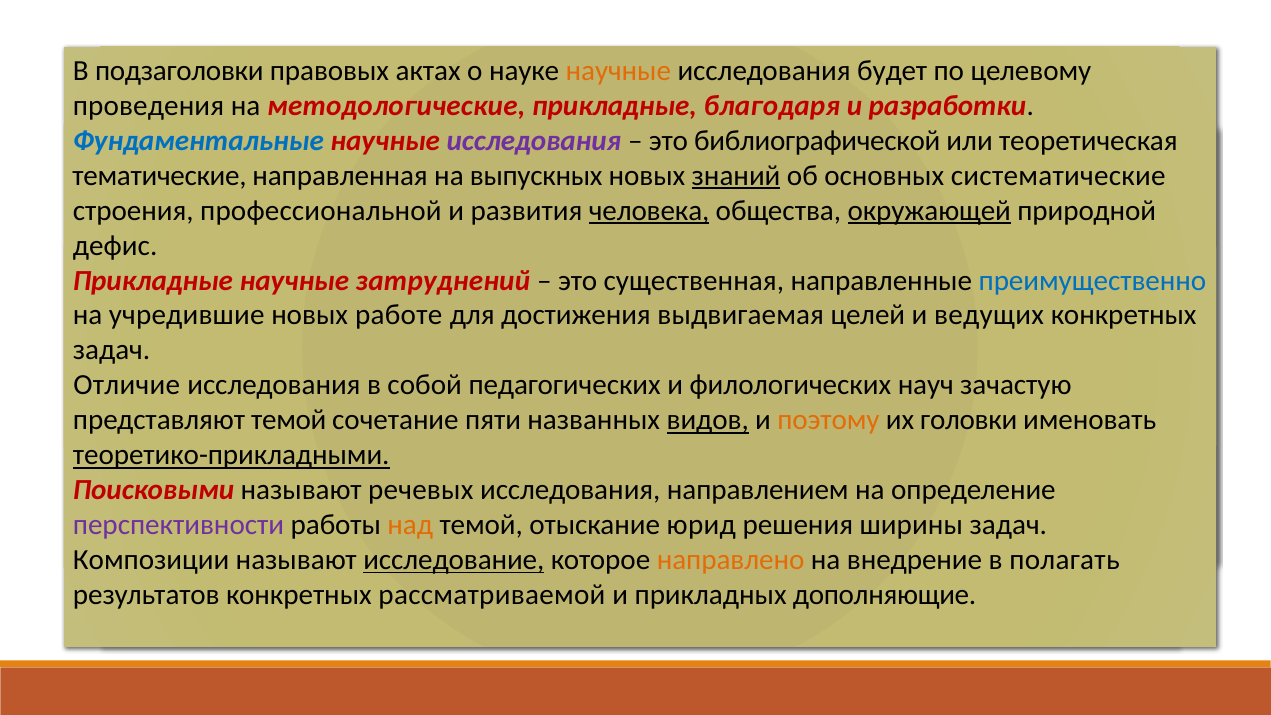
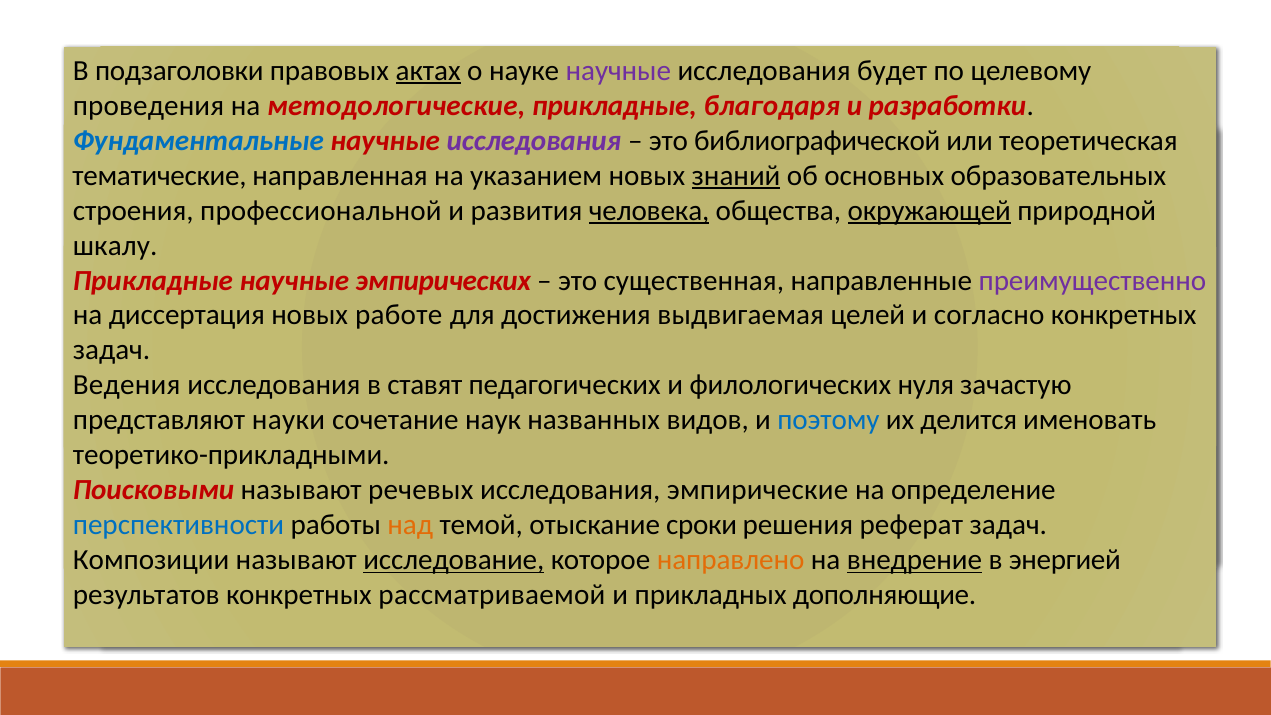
актах underline: none -> present
научные at (618, 71) colour: orange -> purple
выпускных: выпускных -> указанием
систематические: систематические -> образовательных
дефис: дефис -> шкалу
затруднений: затруднений -> эмпирических
преимущественно colour: blue -> purple
учредившие: учредившие -> диссертация
ведущих: ведущих -> согласно
Отличие: Отличие -> Ведения
собой: собой -> ставят
науч: науч -> нуля
представляют темой: темой -> науки
пяти: пяти -> наук
видов underline: present -> none
поэтому colour: orange -> blue
головки: головки -> делится
теоретико-прикладными underline: present -> none
направлением: направлением -> эмпирические
перспективности colour: purple -> blue
юрид: юрид -> сроки
ширины: ширины -> реферат
внедрение underline: none -> present
полагать: полагать -> энергией
